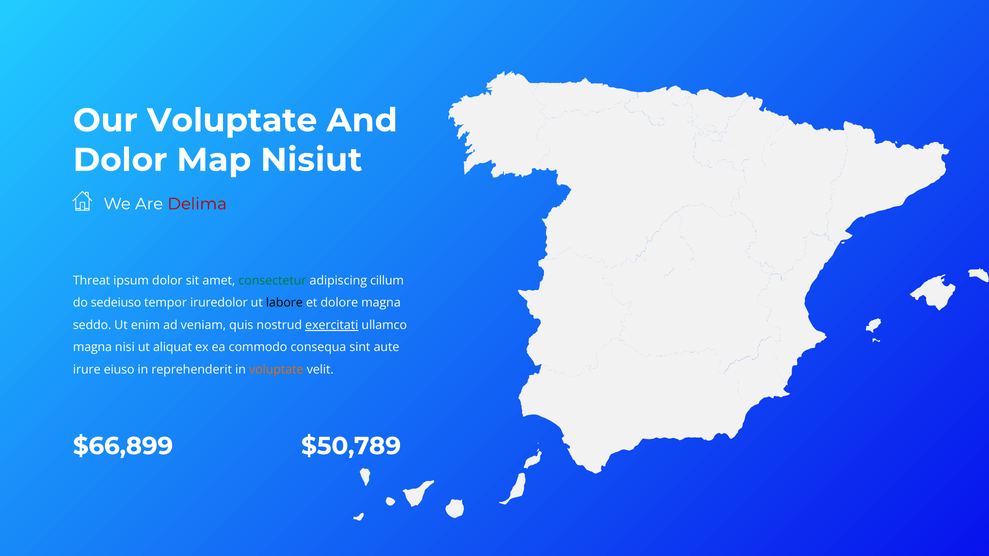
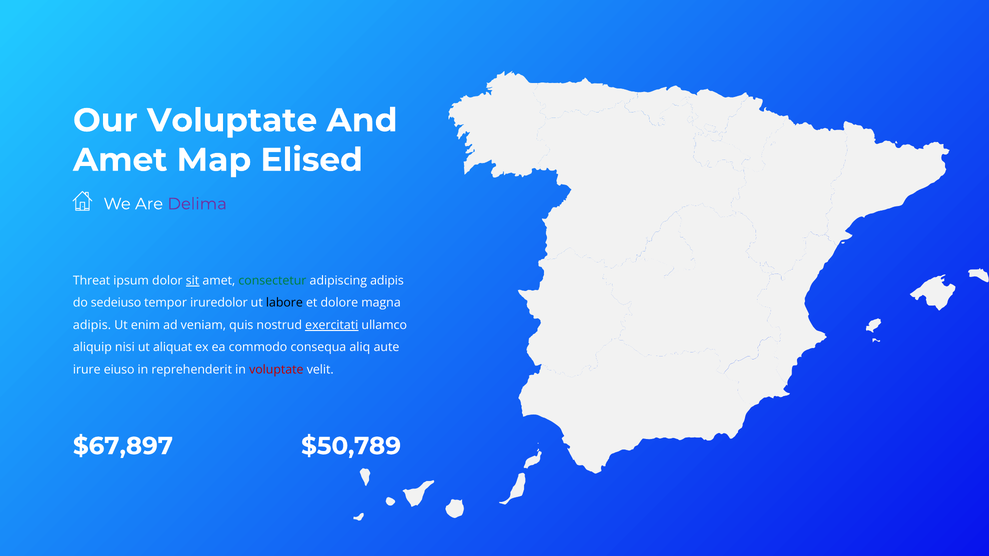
Dolor at (120, 160): Dolor -> Amet
Nisiut: Nisiut -> Elised
Delima colour: red -> purple
sit underline: none -> present
adipiscing cillum: cillum -> adipis
seddo at (92, 325): seddo -> adipis
magna at (92, 348): magna -> aliquip
sint: sint -> aliq
voluptate at (276, 370) colour: orange -> red
$66,899: $66,899 -> $67,897
